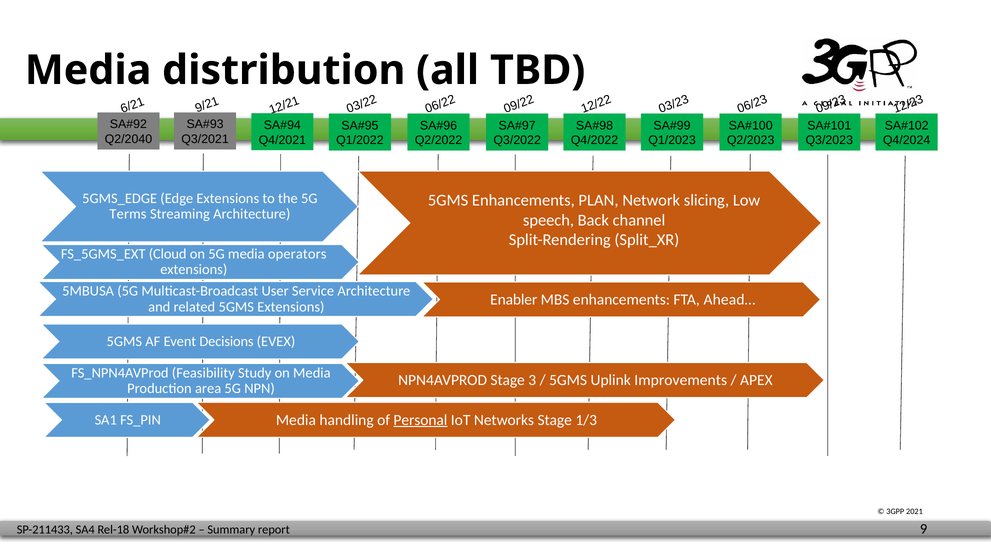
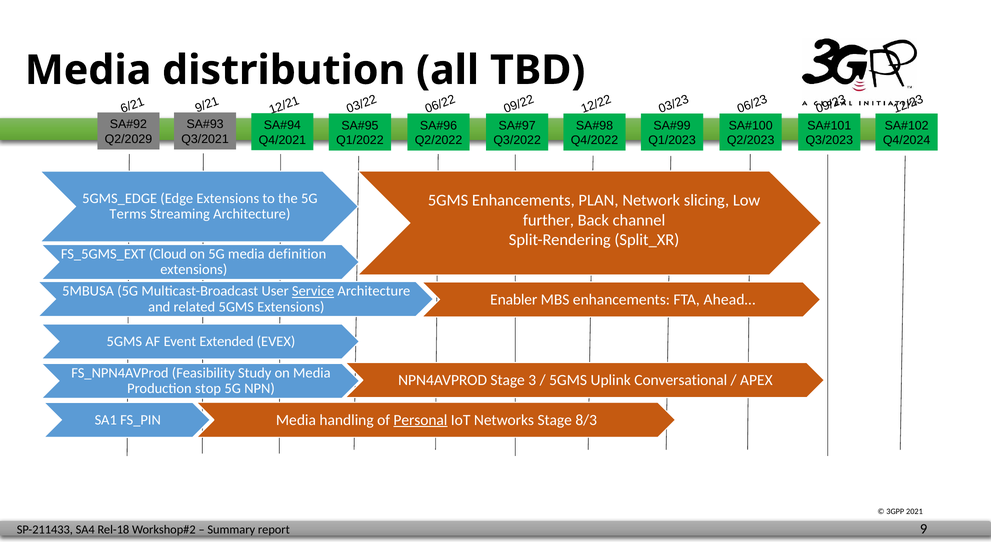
Q2/2040: Q2/2040 -> Q2/2029
speech: speech -> further
operators: operators -> definition
Service underline: none -> present
Decisions: Decisions -> Extended
Improvements: Improvements -> Conversational
area: area -> stop
1/3: 1/3 -> 8/3
